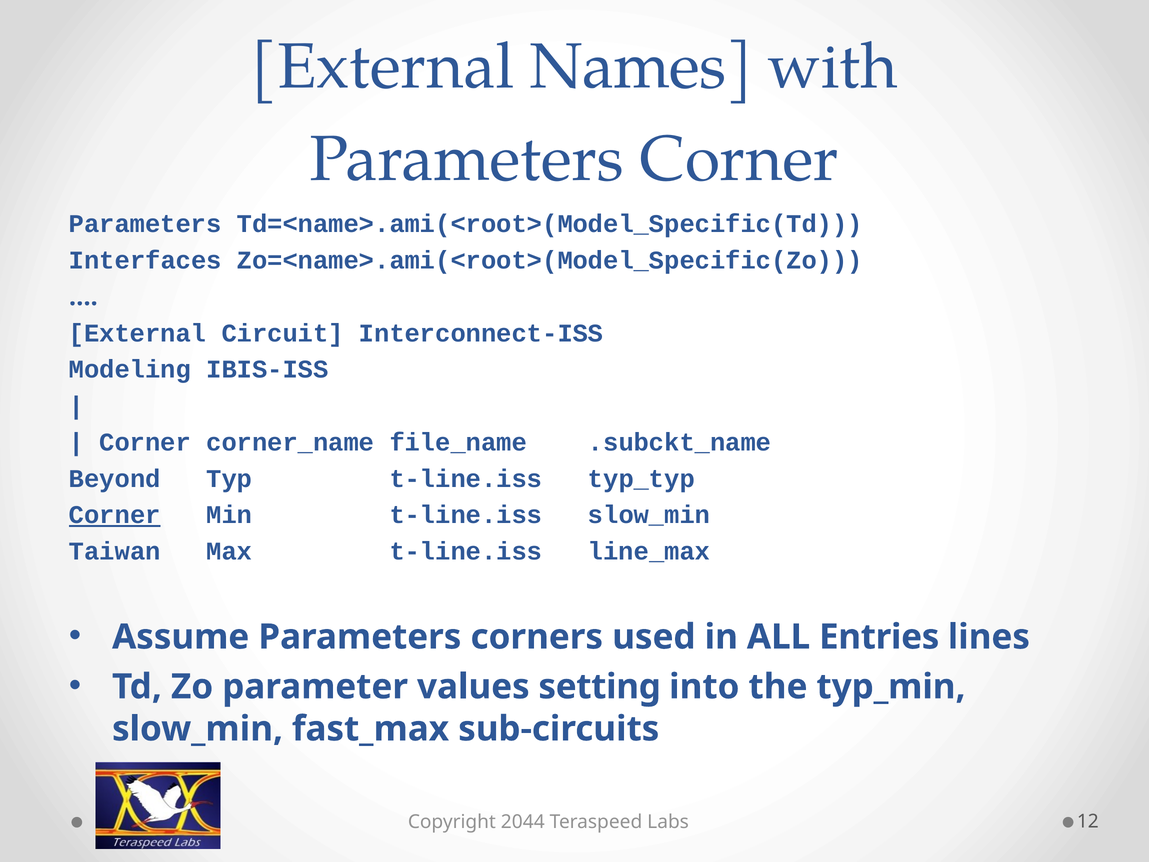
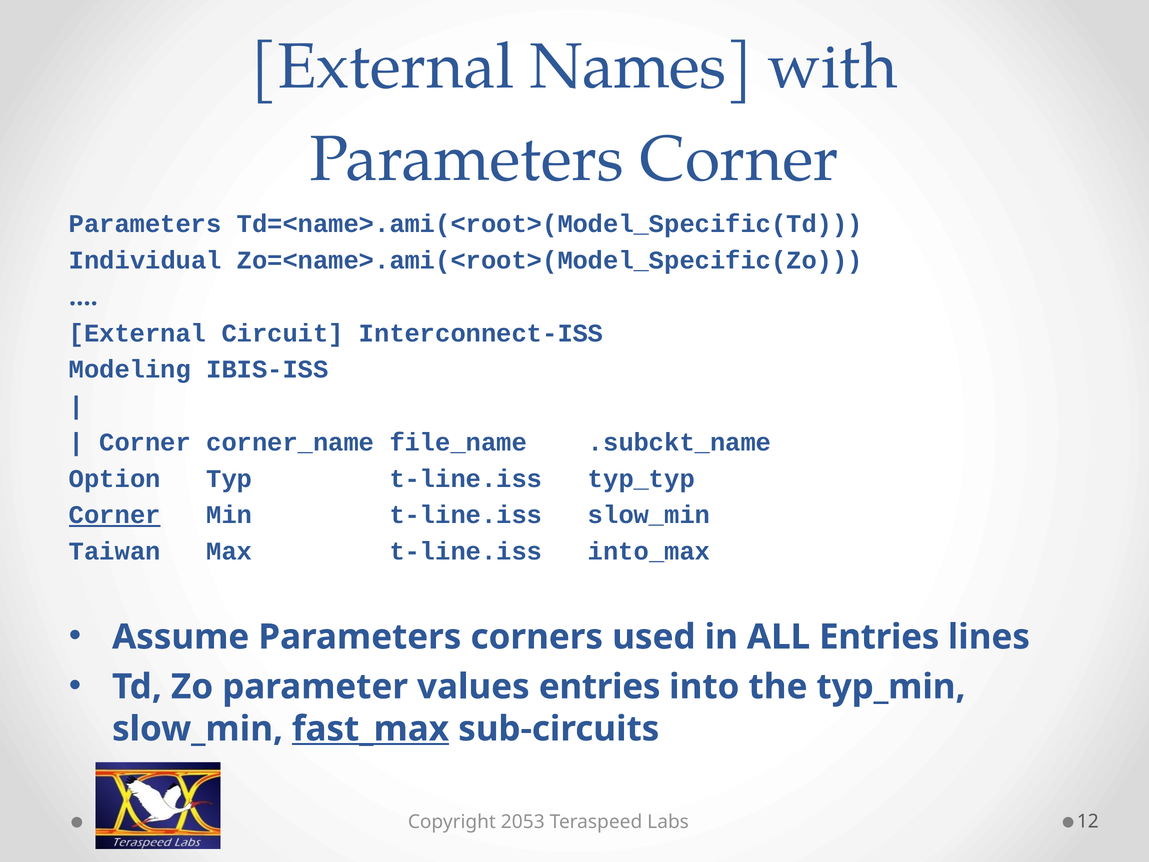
Interfaces: Interfaces -> Individual
Beyond: Beyond -> Option
line_max: line_max -> into_max
values setting: setting -> entries
fast_max underline: none -> present
2044: 2044 -> 2053
